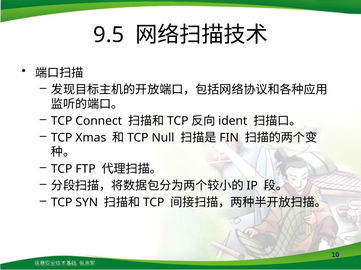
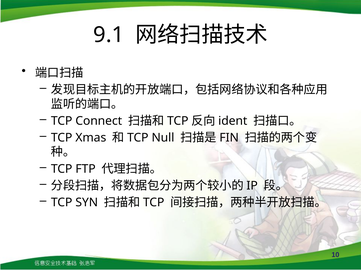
9.5: 9.5 -> 9.1
